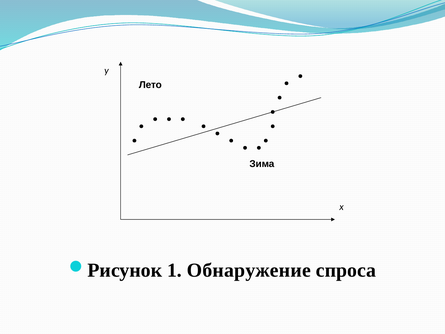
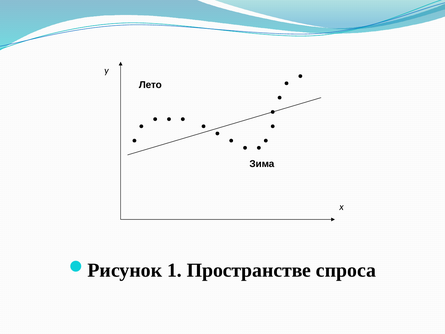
Обнаружение: Обнаружение -> Пространстве
